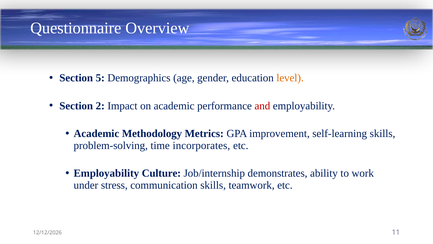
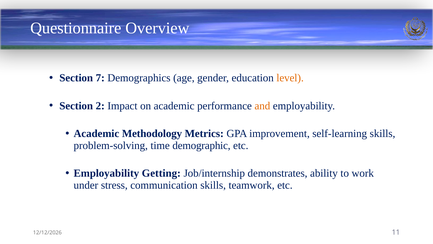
5: 5 -> 7
and colour: red -> orange
incorporates: incorporates -> demographic
Culture: Culture -> Getting
